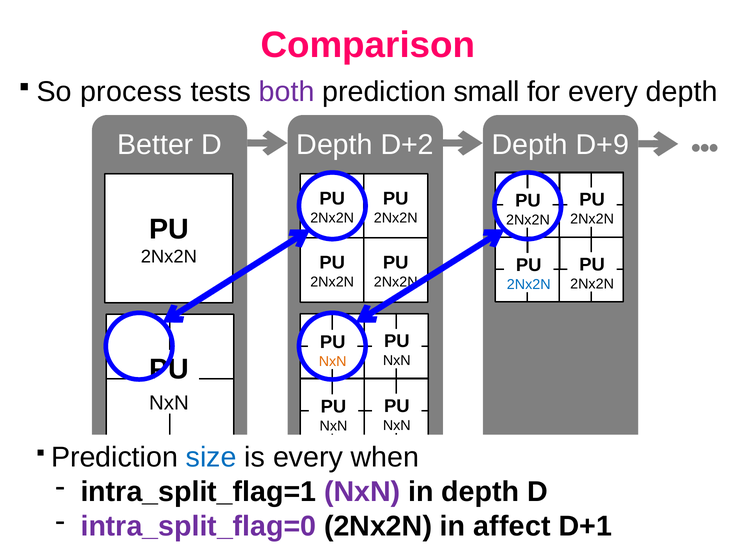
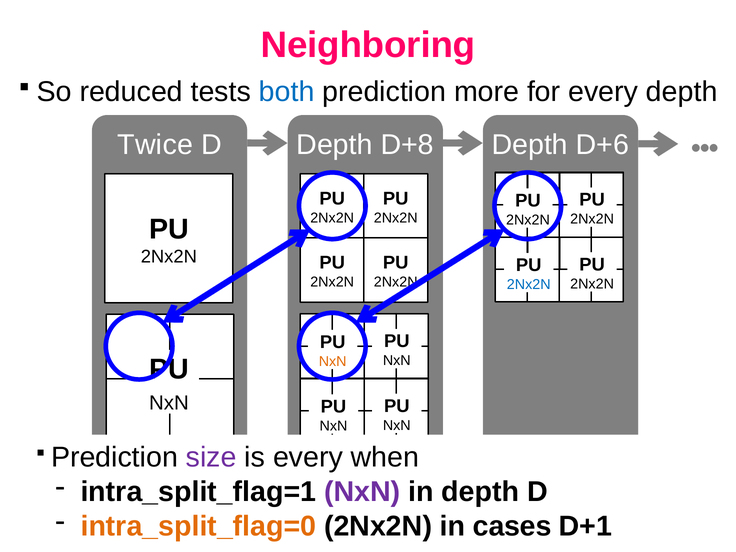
Comparison: Comparison -> Neighboring
process: process -> reduced
both colour: purple -> blue
small: small -> more
Better: Better -> Twice
D+2: D+2 -> D+8
D+9: D+9 -> D+6
size colour: blue -> purple
intra_split_flag=0 colour: purple -> orange
affect: affect -> cases
